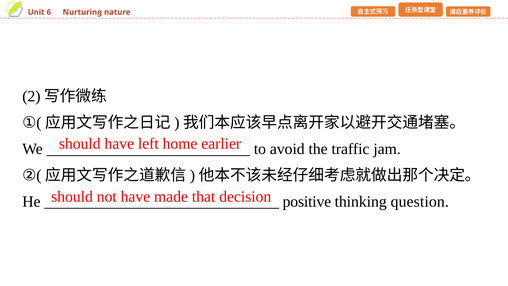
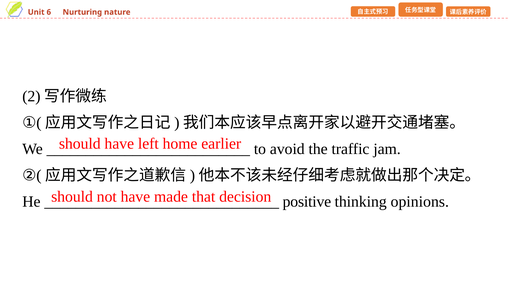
question: question -> opinions
